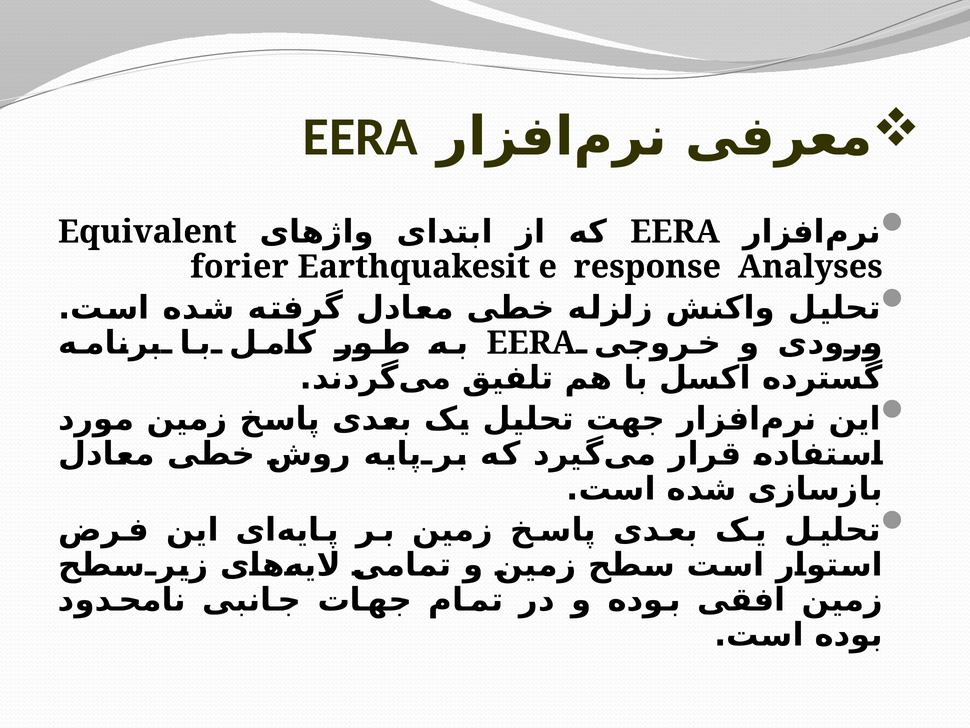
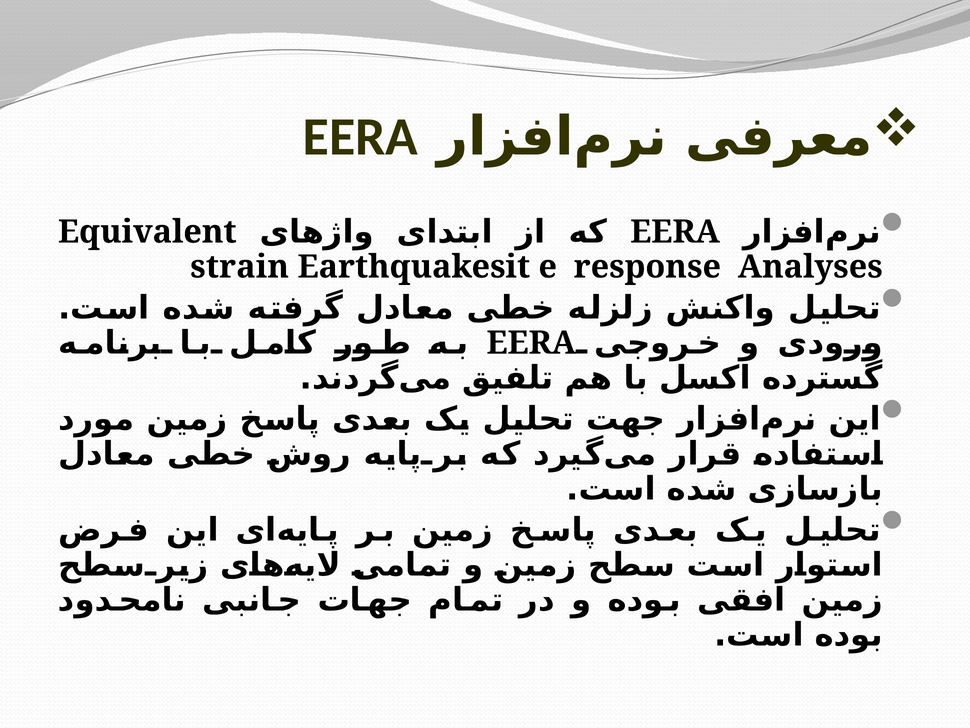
forier: forier -> strain
